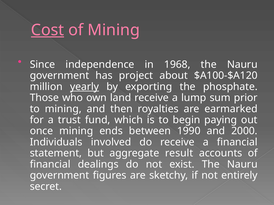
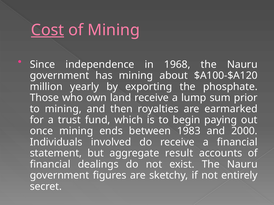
has project: project -> mining
yearly underline: present -> none
1990: 1990 -> 1983
